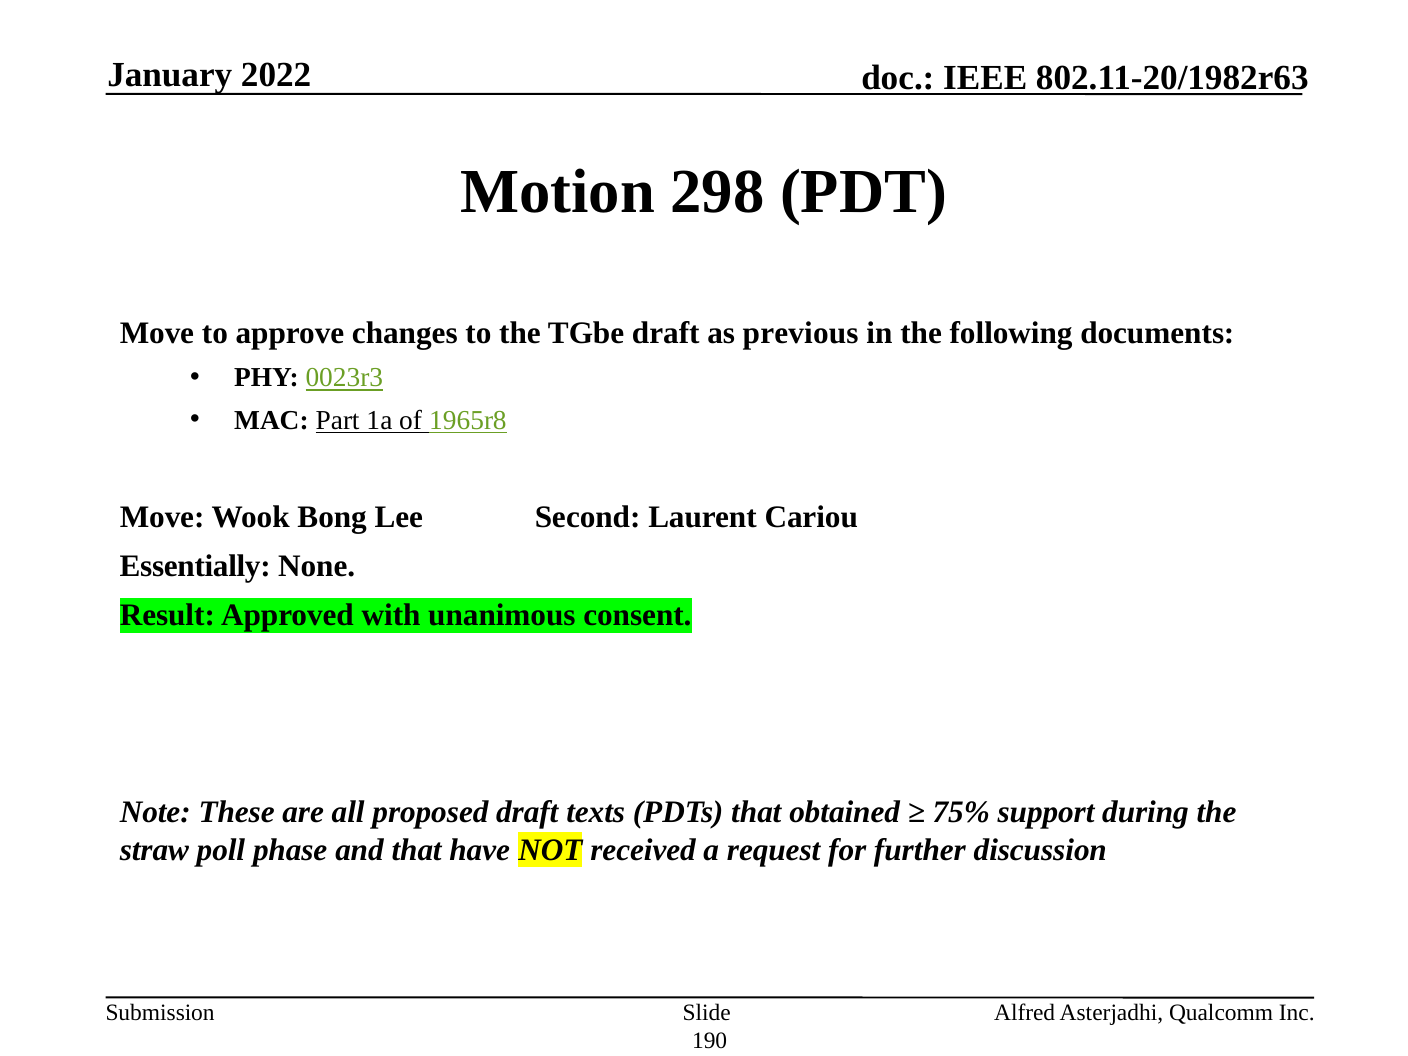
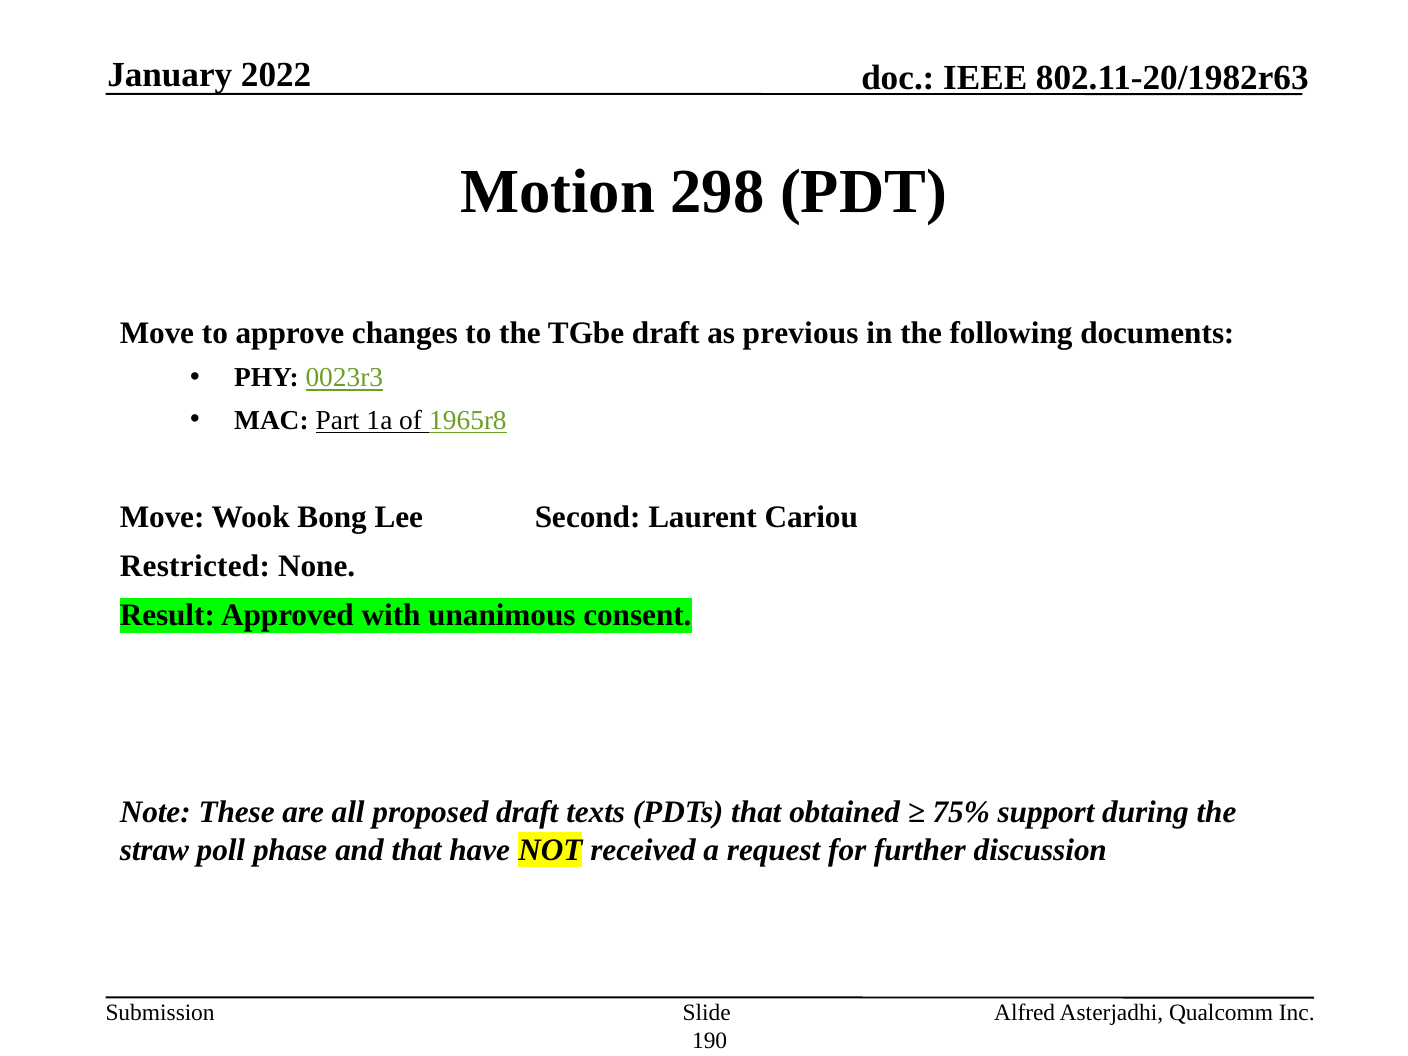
Essentially: Essentially -> Restricted
